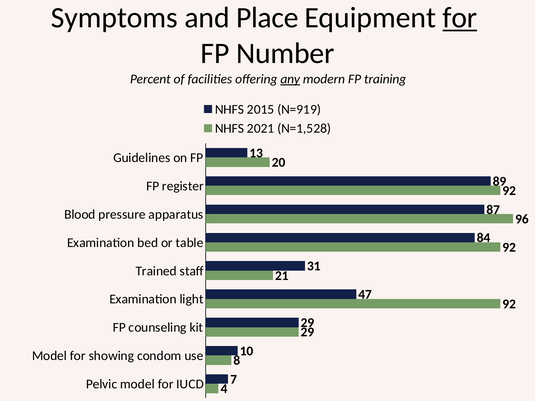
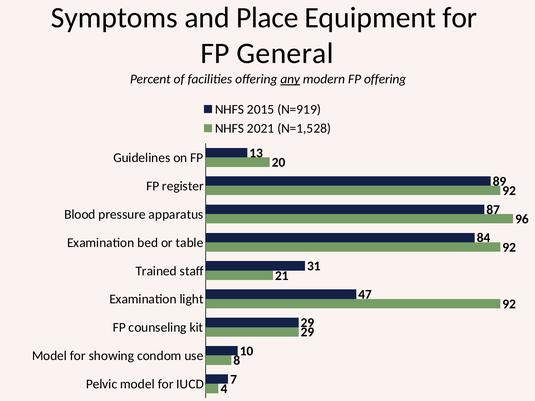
for at (460, 18) underline: present -> none
Number: Number -> General
FP training: training -> offering
